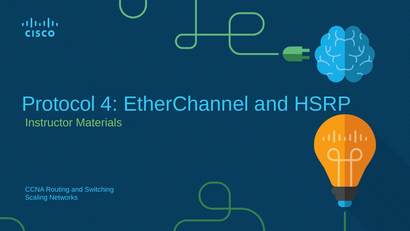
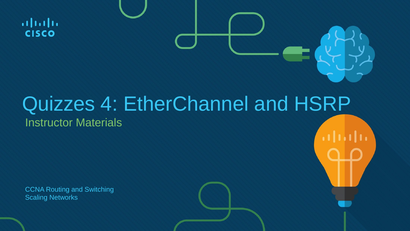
Protocol: Protocol -> Quizzes
